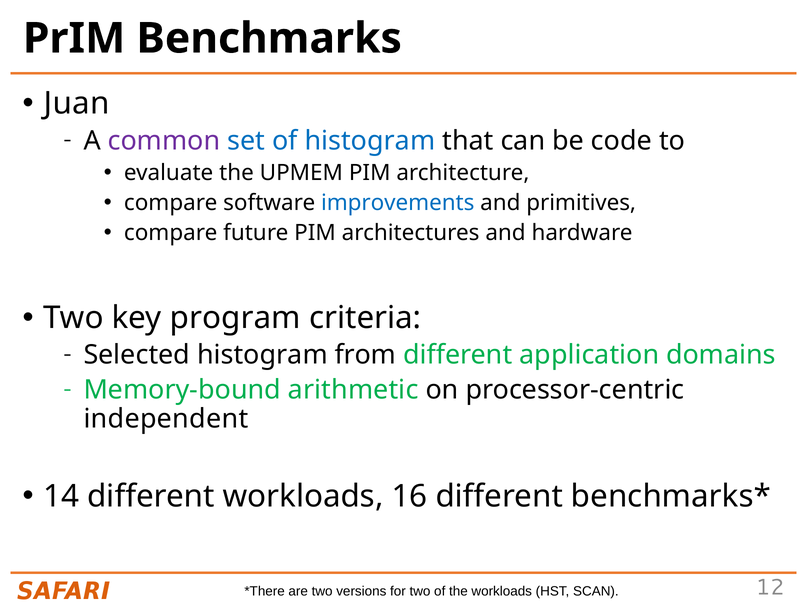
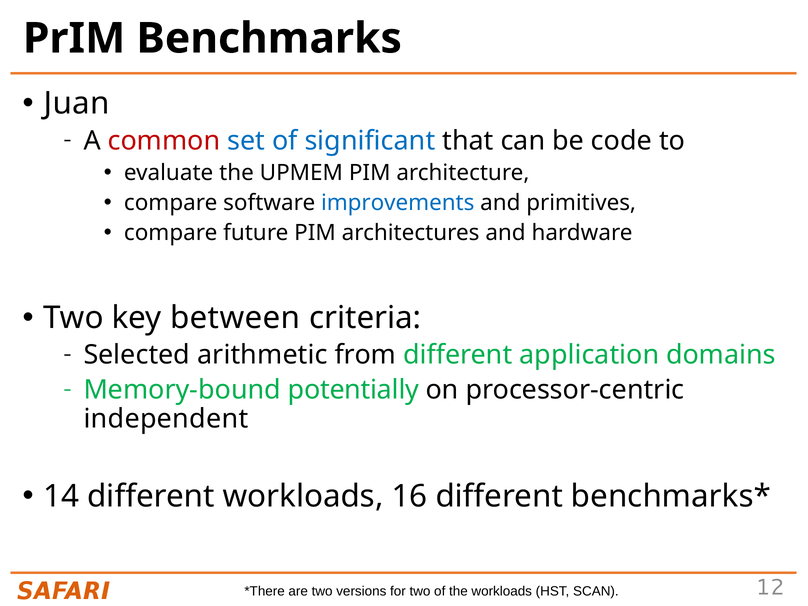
common colour: purple -> red
of histogram: histogram -> significant
program: program -> between
Selected histogram: histogram -> arithmetic
arithmetic: arithmetic -> potentially
